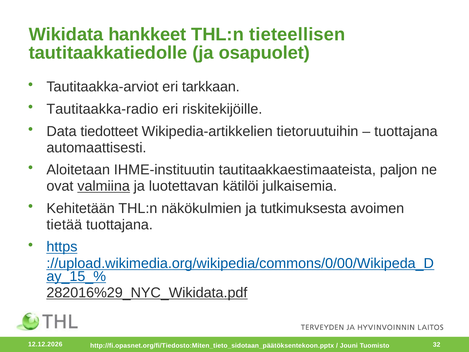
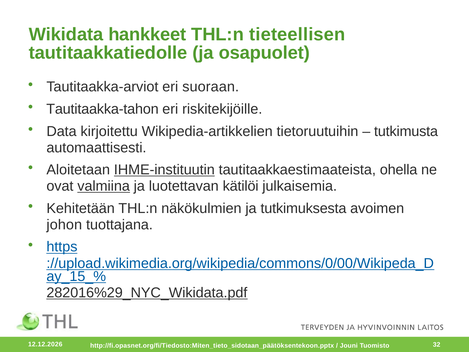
tarkkaan: tarkkaan -> suoraan
Tautitaakka-radio: Tautitaakka-radio -> Tautitaakka-tahon
tiedotteet: tiedotteet -> kirjoitettu
tuottajana at (406, 131): tuottajana -> tutkimusta
IHME-instituutin underline: none -> present
paljon: paljon -> ohella
tietää: tietää -> johon
